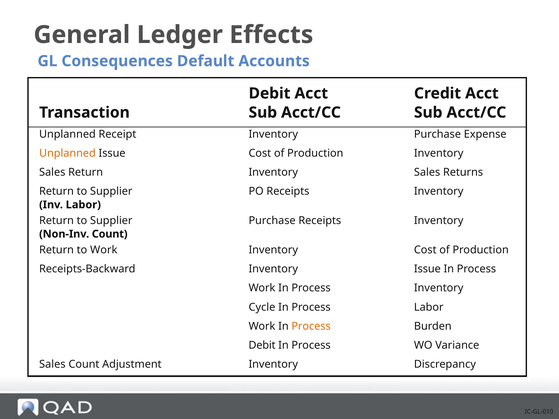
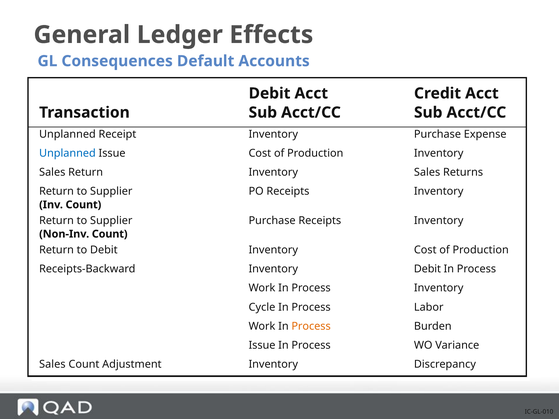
Unplanned at (67, 153) colour: orange -> blue
Inv Labor: Labor -> Count
to Work: Work -> Debit
Inventory Issue: Issue -> Debit
Debit at (262, 345): Debit -> Issue
